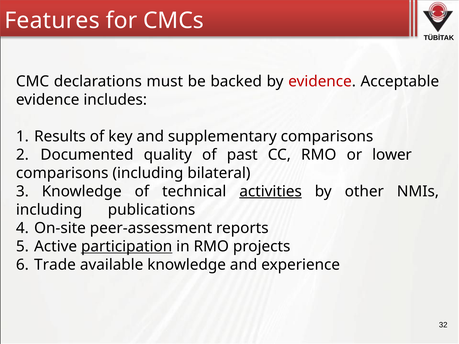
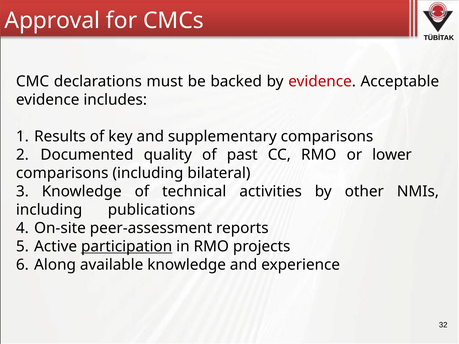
Features: Features -> Approval
activities underline: present -> none
Trade: Trade -> Along
